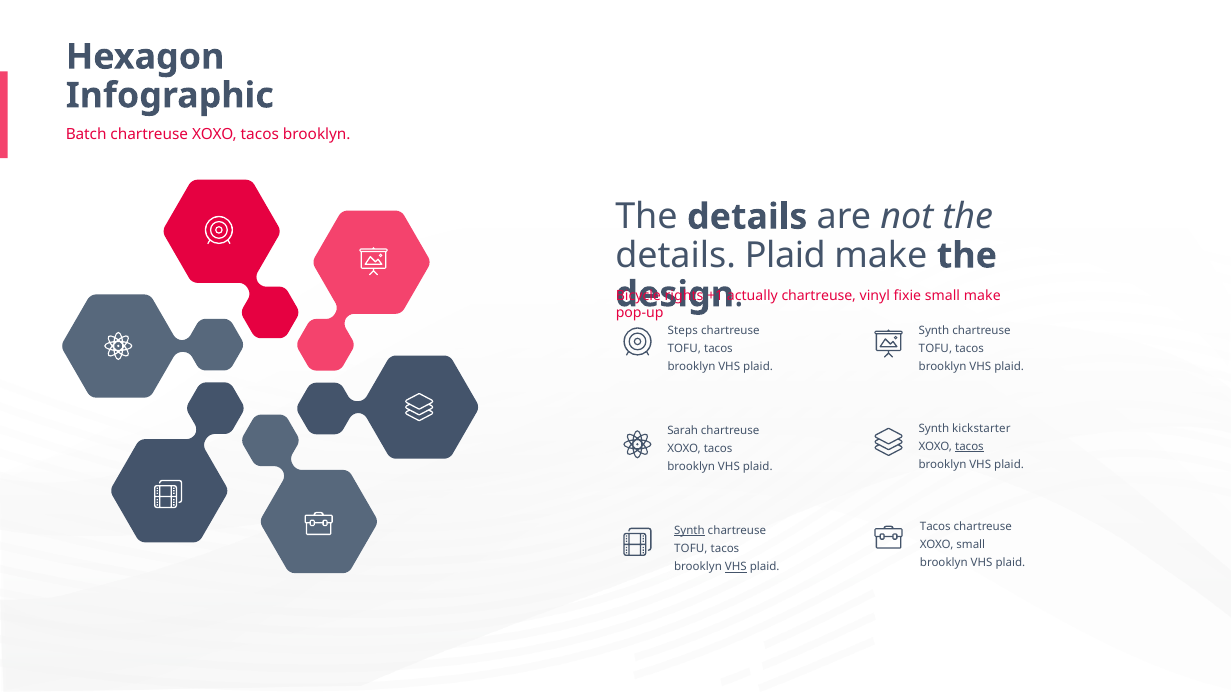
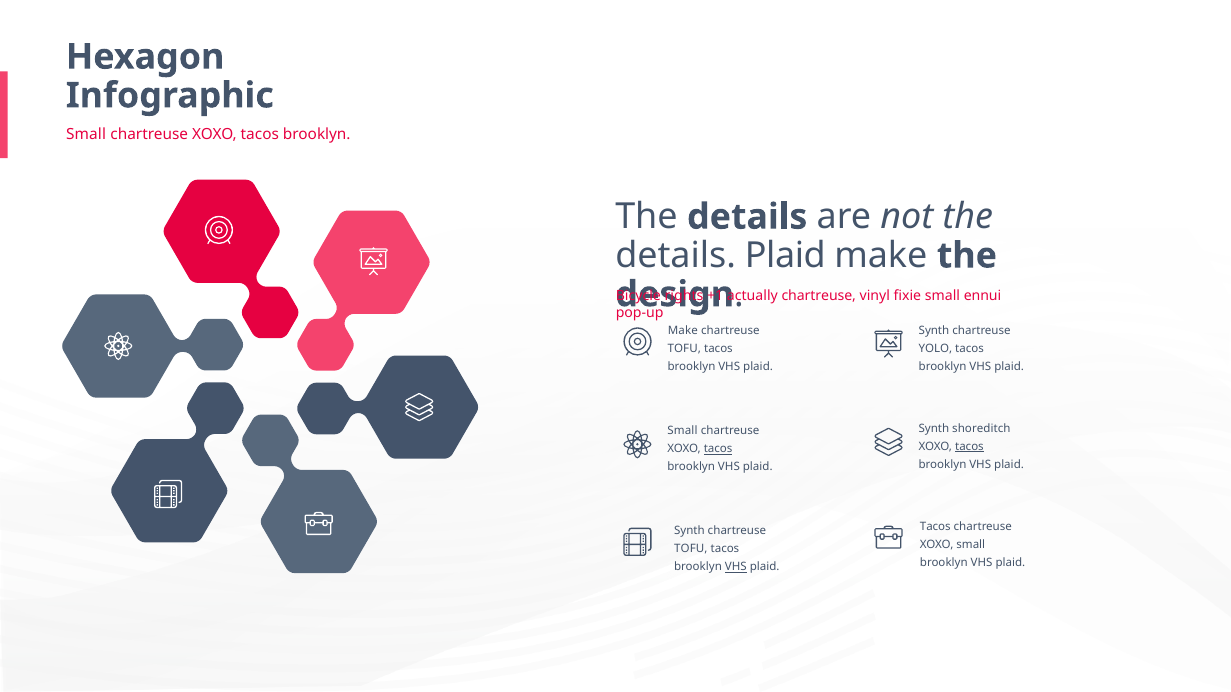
Batch at (86, 135): Batch -> Small
small make: make -> ennui
Steps at (683, 331): Steps -> Make
TOFU at (935, 349): TOFU -> YOLO
kickstarter: kickstarter -> shoreditch
Sarah at (683, 431): Sarah -> Small
tacos at (718, 449) underline: none -> present
Synth at (689, 531) underline: present -> none
